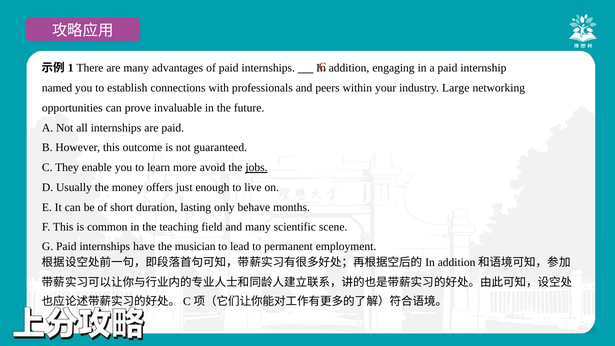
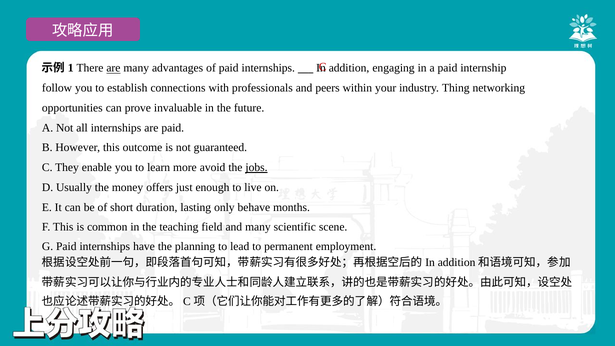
are at (113, 68) underline: none -> present
named: named -> follow
Large: Large -> Thing
musician: musician -> planning
